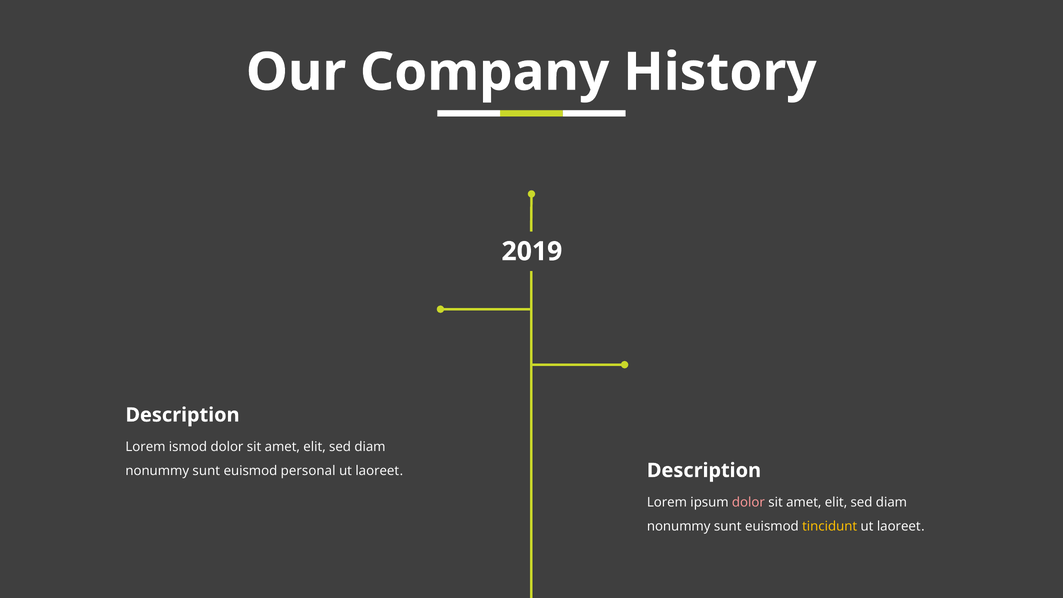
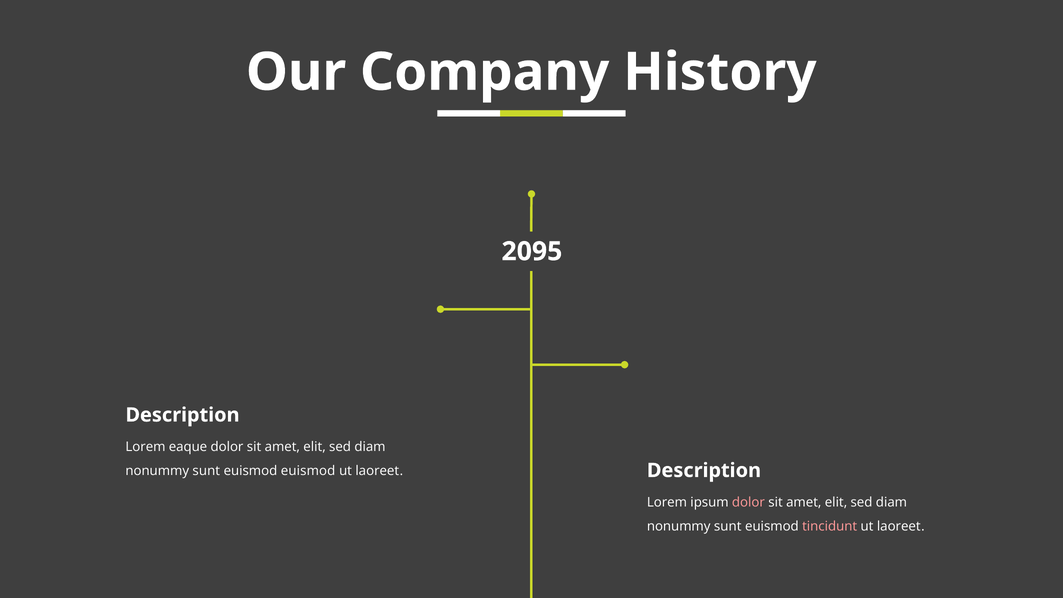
2019: 2019 -> 2095
ismod: ismod -> eaque
euismod personal: personal -> euismod
tincidunt colour: yellow -> pink
